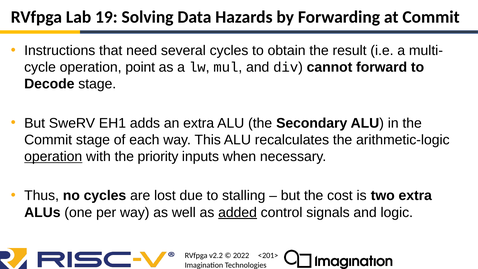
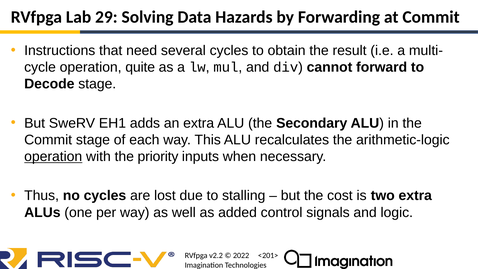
19: 19 -> 29
point: point -> quite
added underline: present -> none
